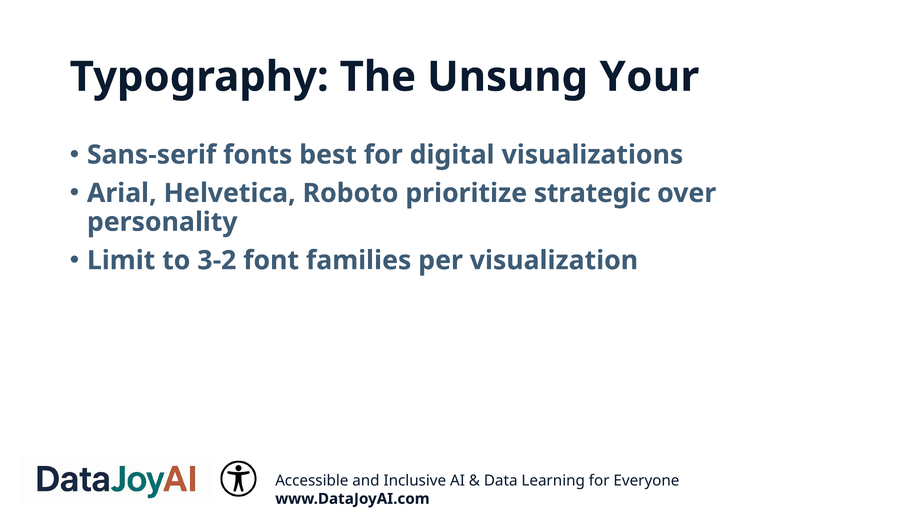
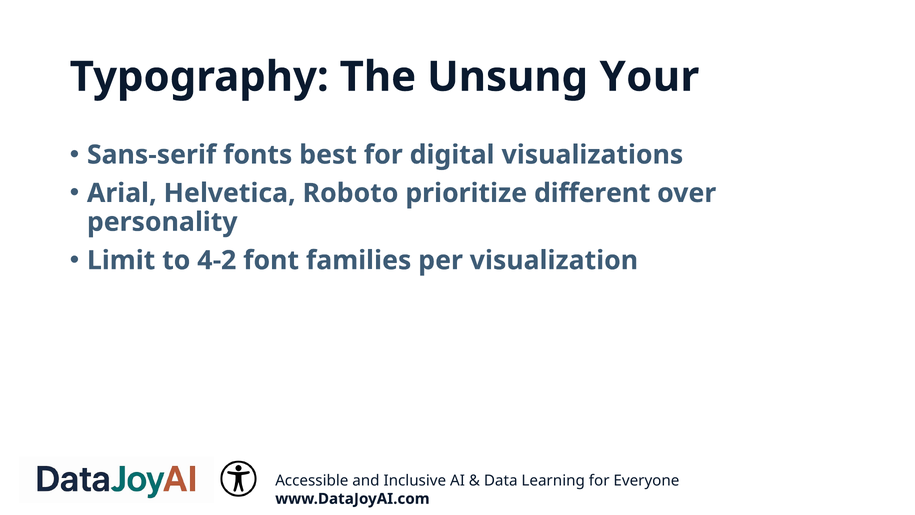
strategic: strategic -> different
3-2: 3-2 -> 4-2
